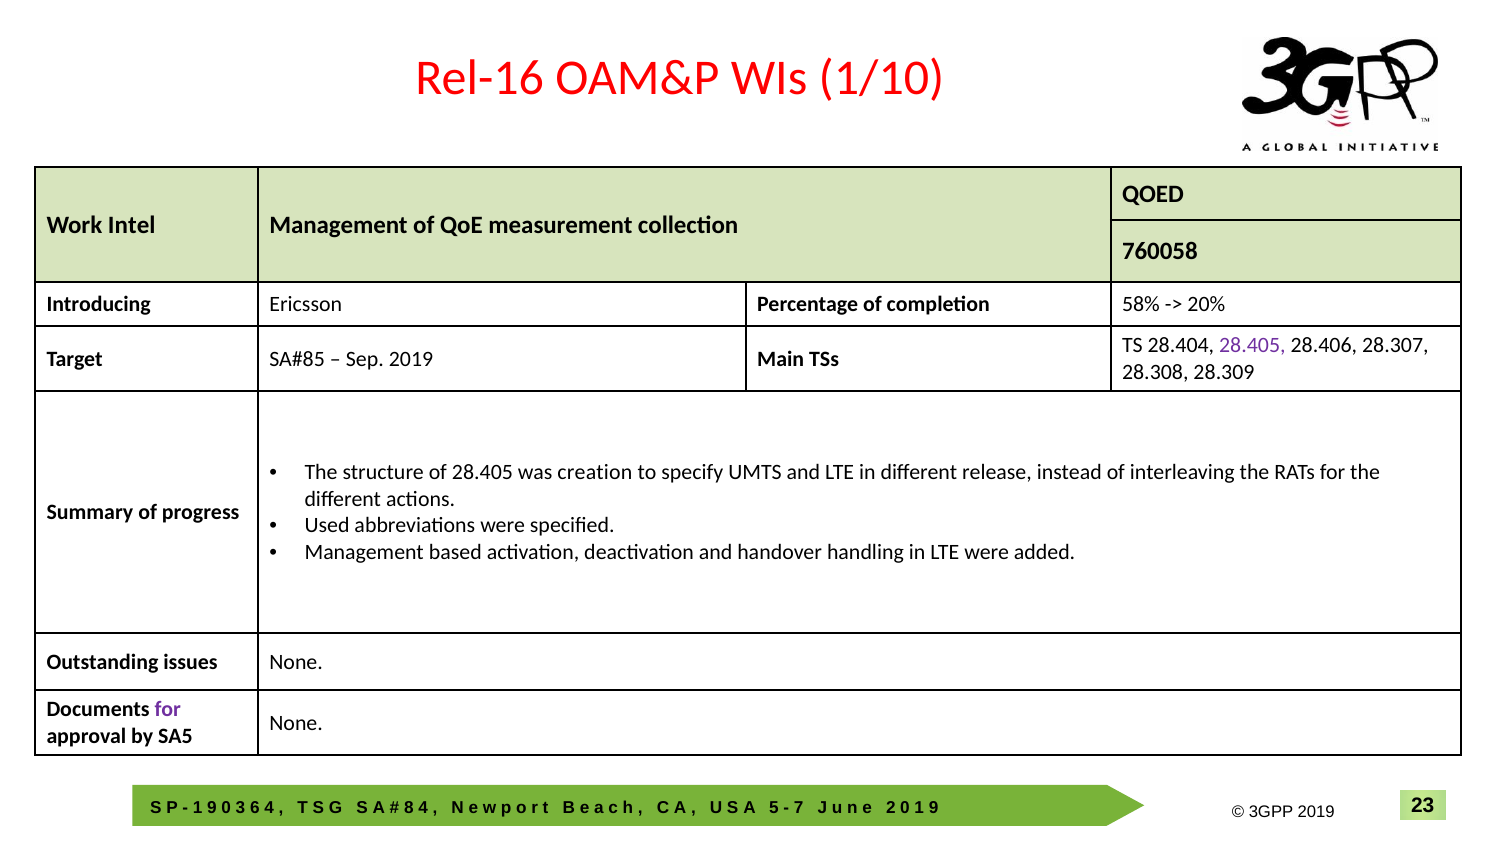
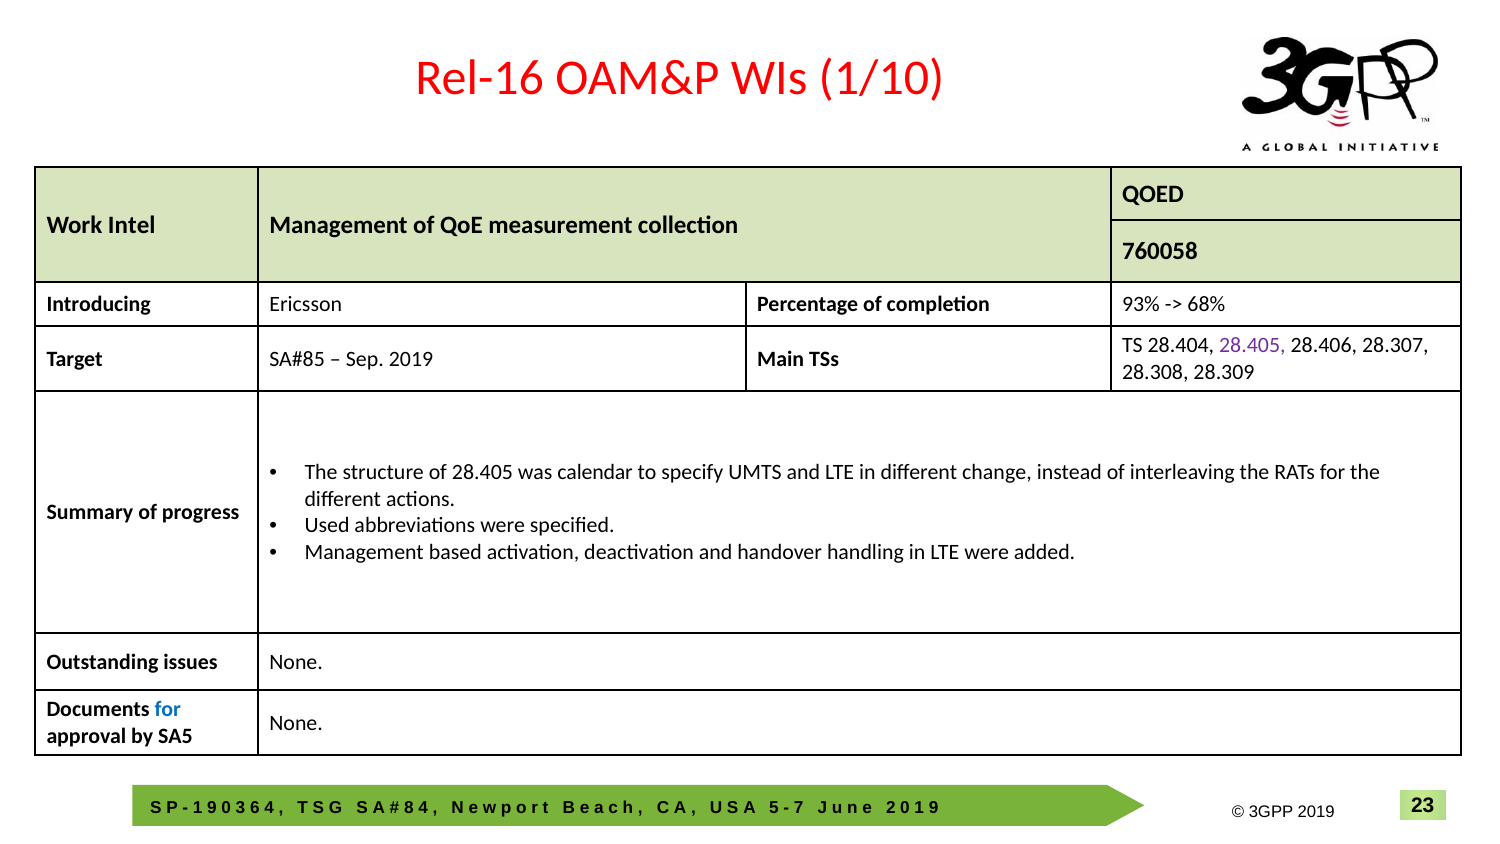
58%: 58% -> 93%
20%: 20% -> 68%
creation: creation -> calendar
release: release -> change
for at (168, 709) colour: purple -> blue
